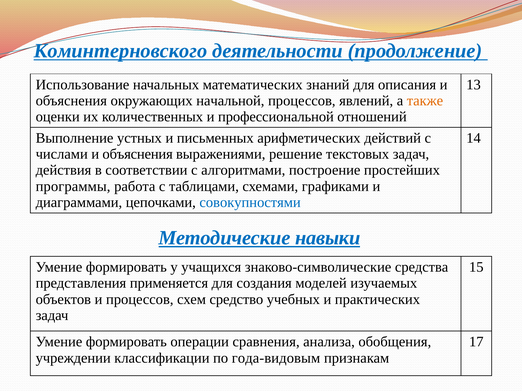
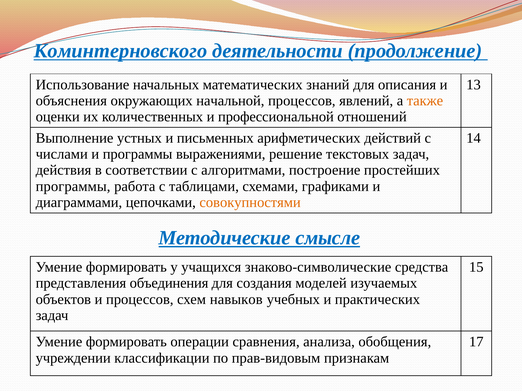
числами и объяснения: объяснения -> программы
совокупностями colour: blue -> orange
навыки: навыки -> смысле
применяется: применяется -> объединения
средство: средство -> навыков
года-видовым: года-видовым -> прав-видовым
